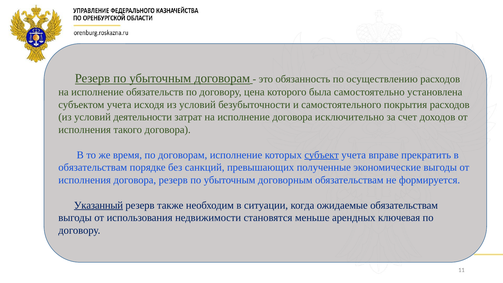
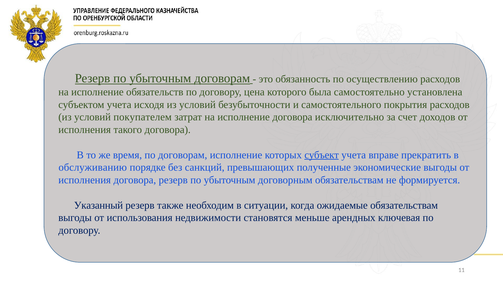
деятельности: деятельности -> покупателем
обязательствам at (93, 167): обязательствам -> обслуживанию
Указанный underline: present -> none
